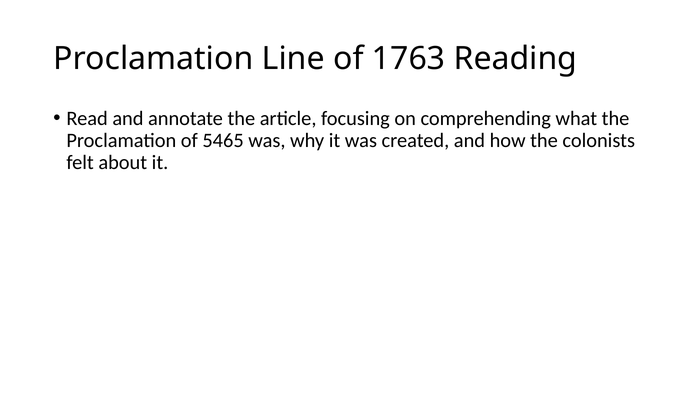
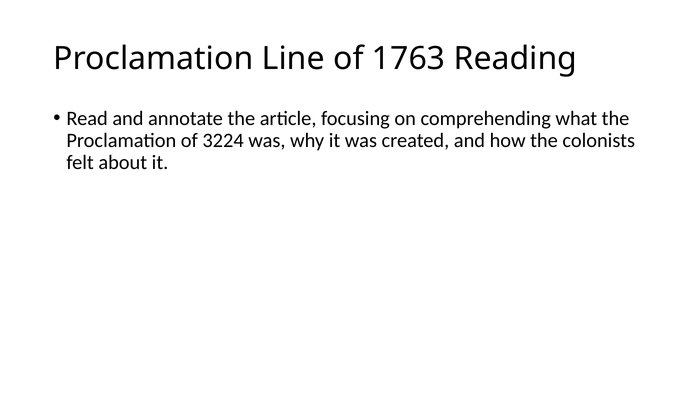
5465: 5465 -> 3224
